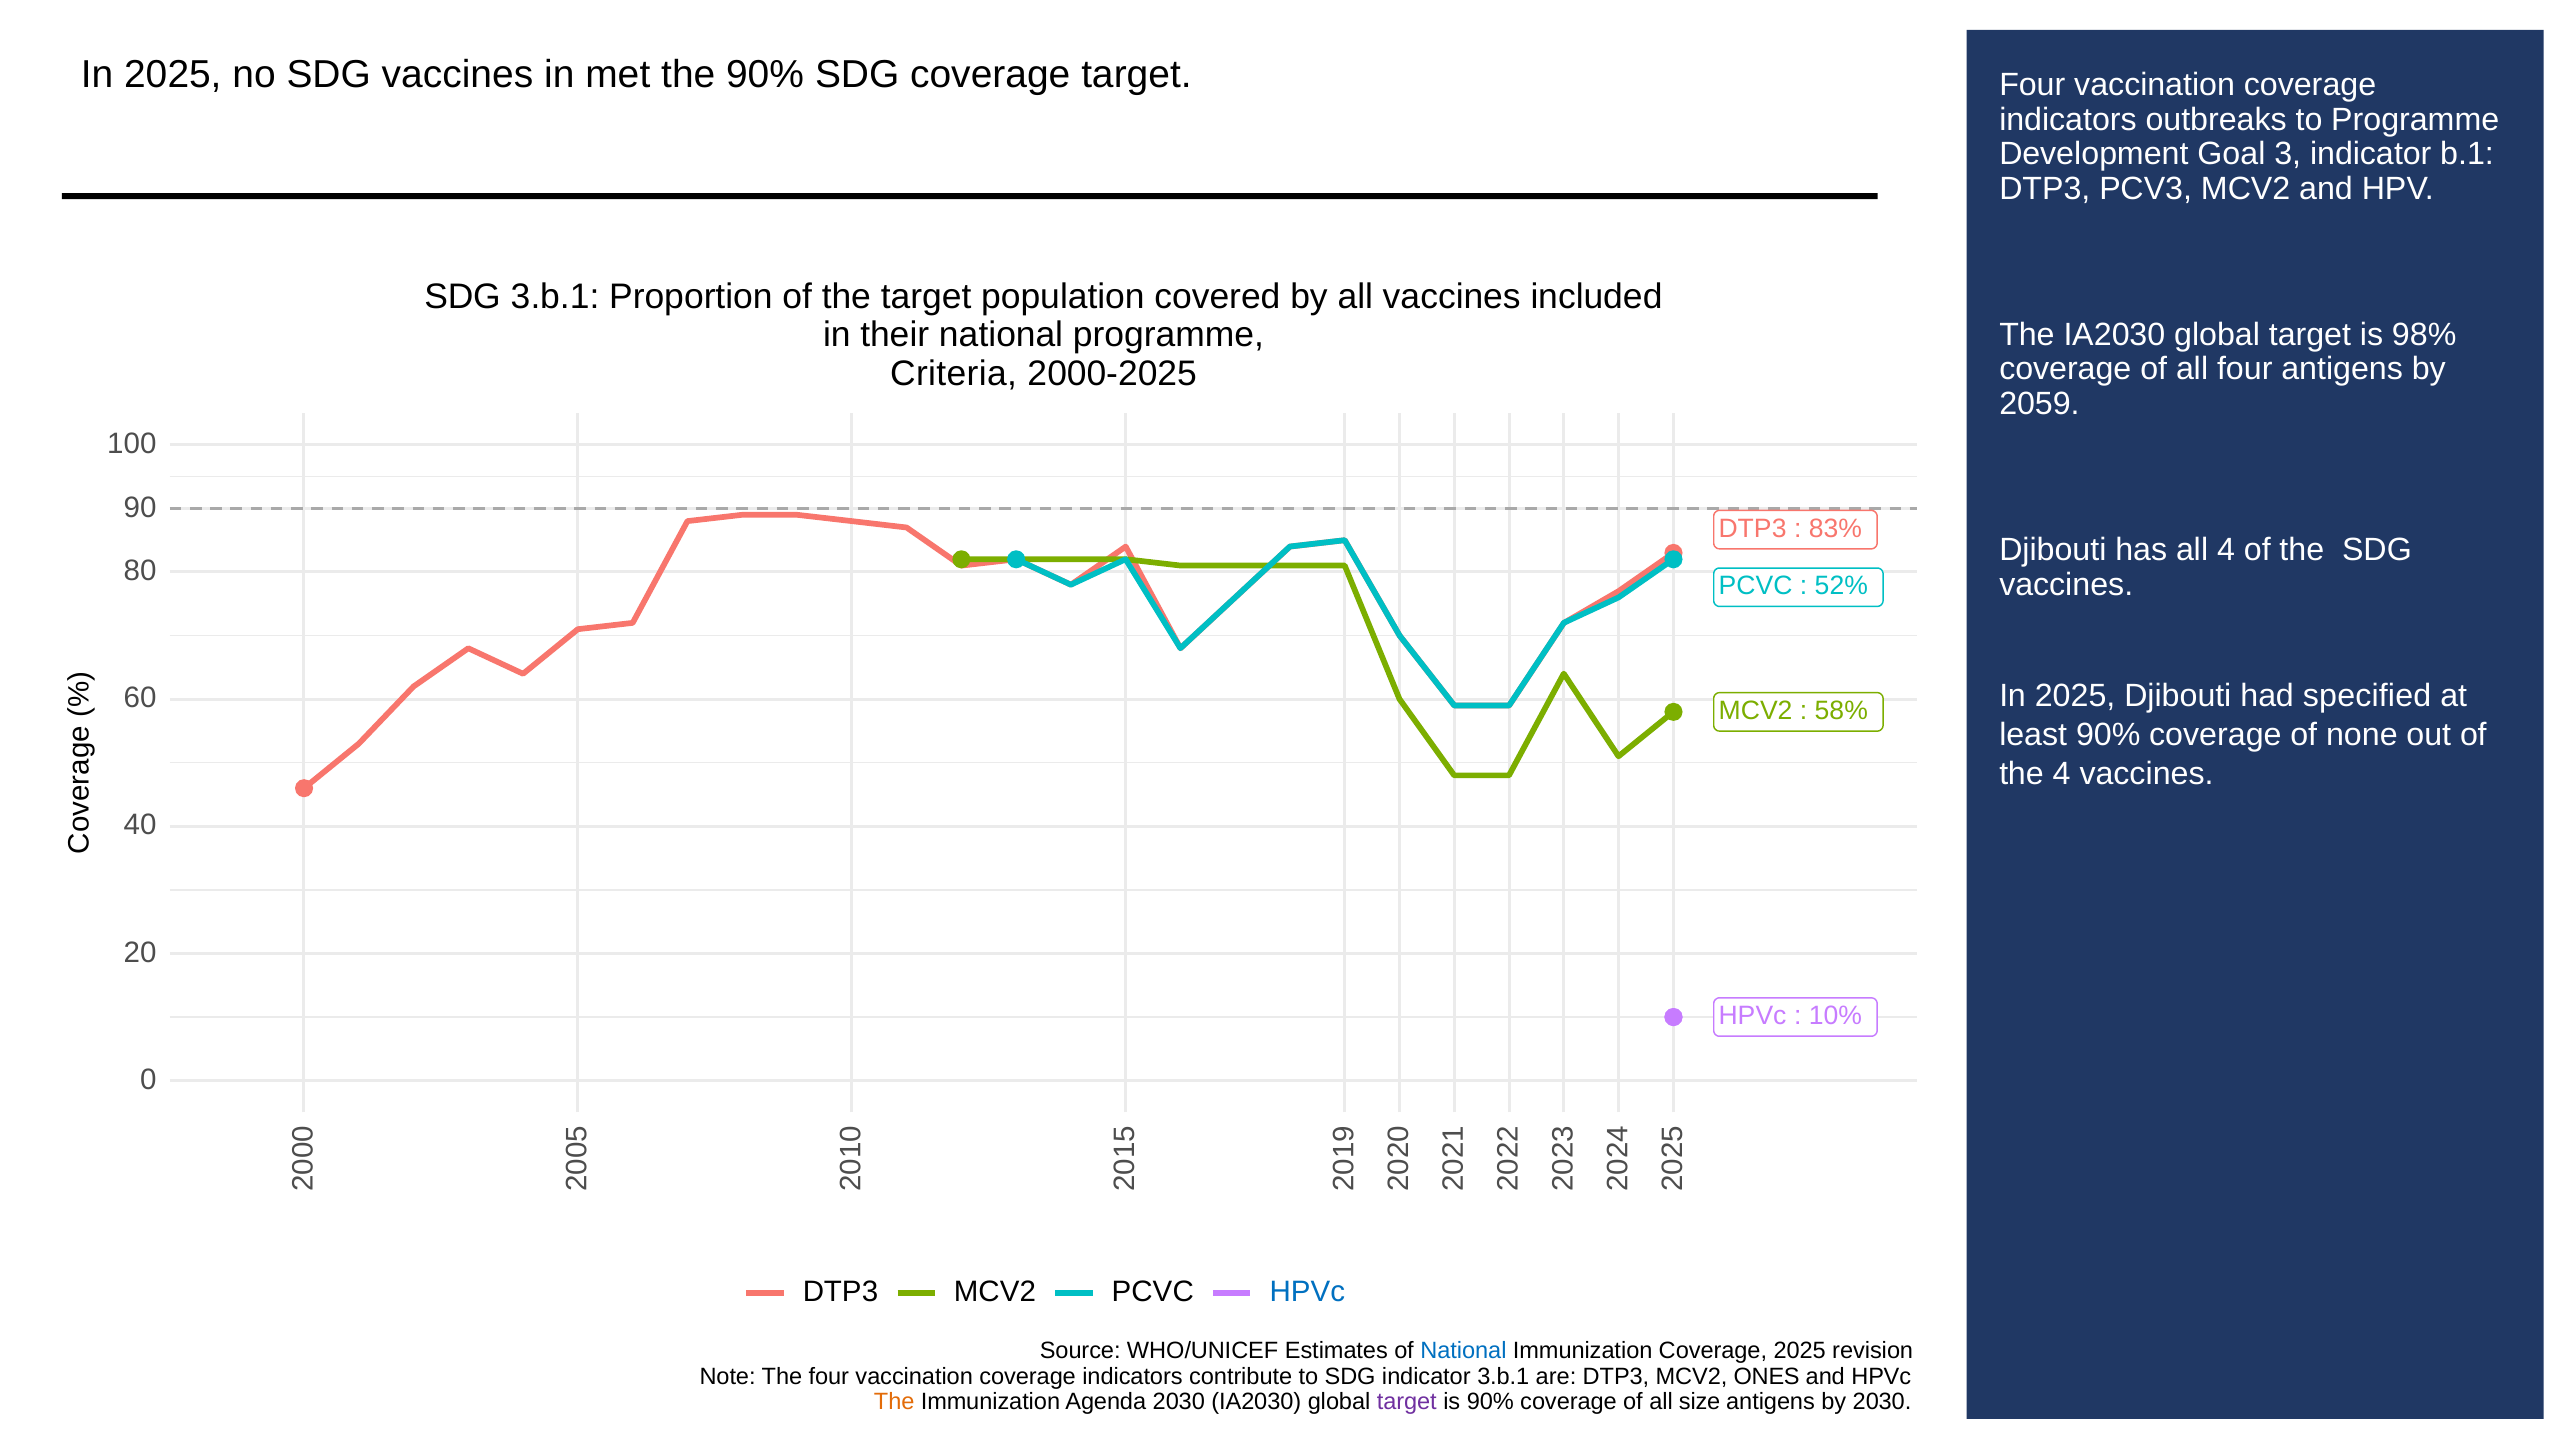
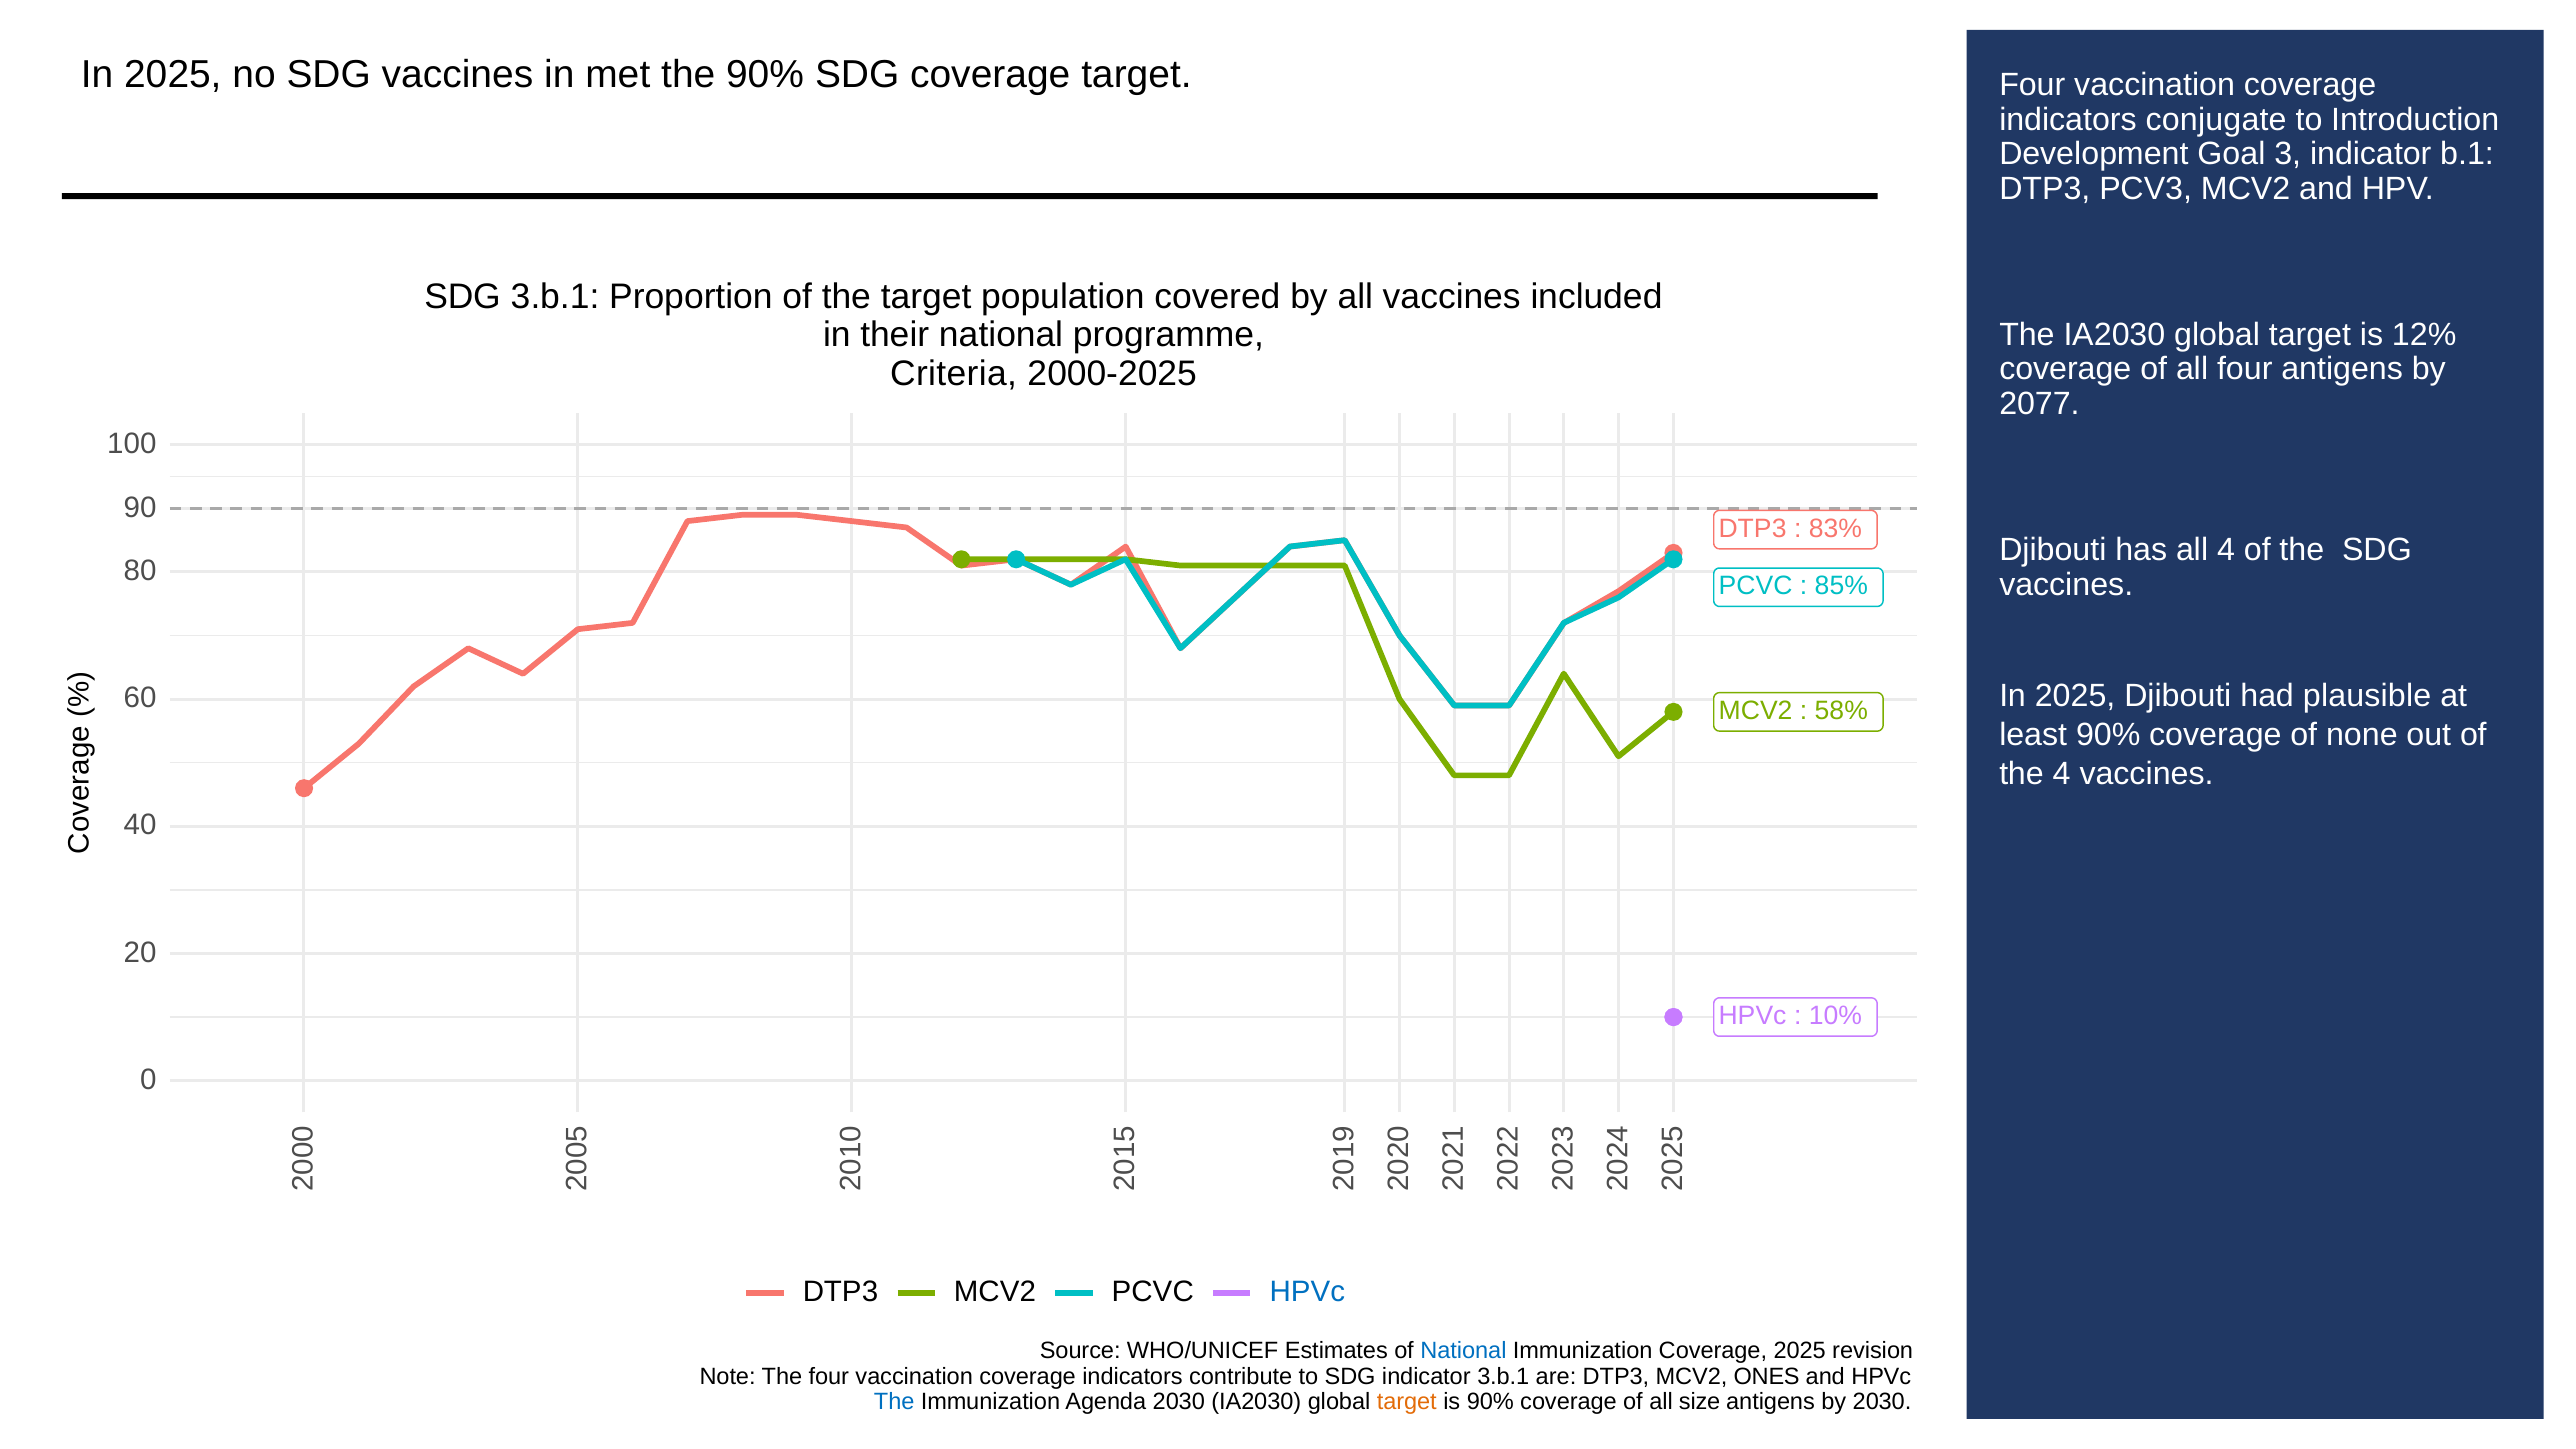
outbreaks: outbreaks -> conjugate
to Programme: Programme -> Introduction
98%: 98% -> 12%
2059: 2059 -> 2077
52%: 52% -> 85%
specified: specified -> plausible
The at (894, 1402) colour: orange -> blue
target at (1407, 1402) colour: purple -> orange
